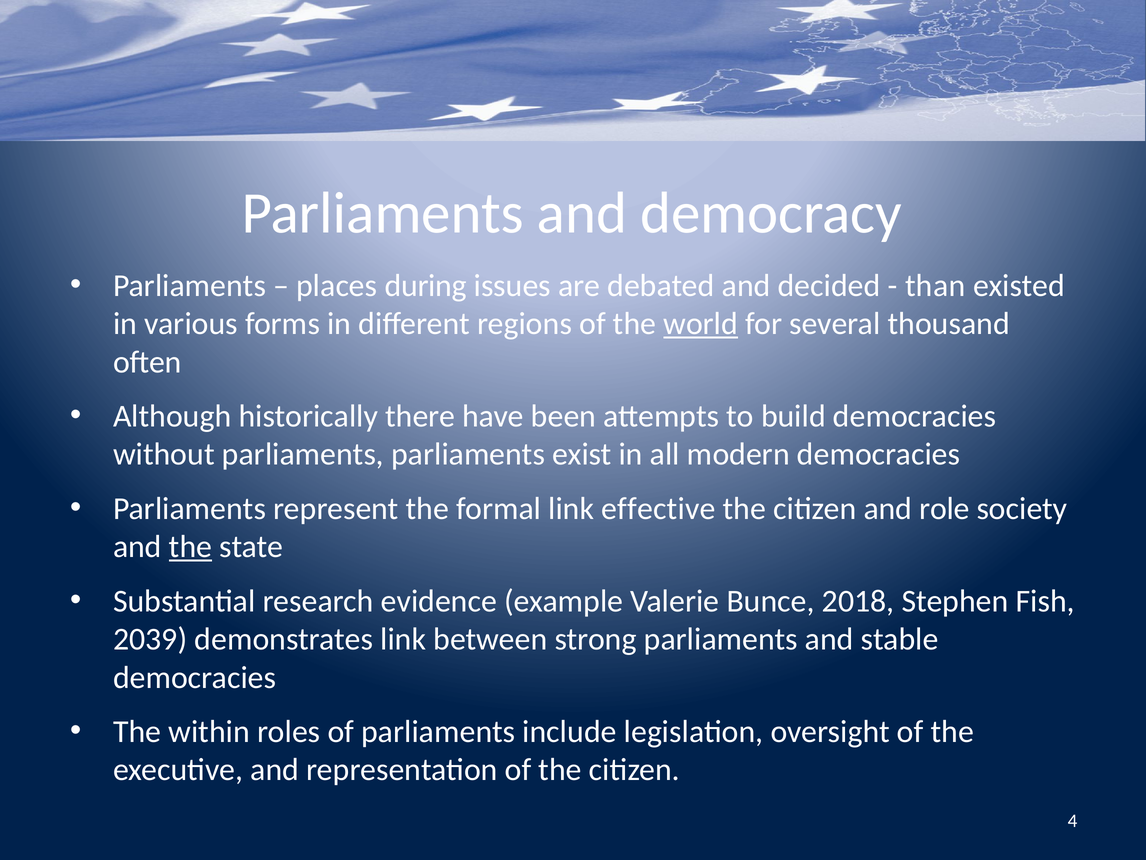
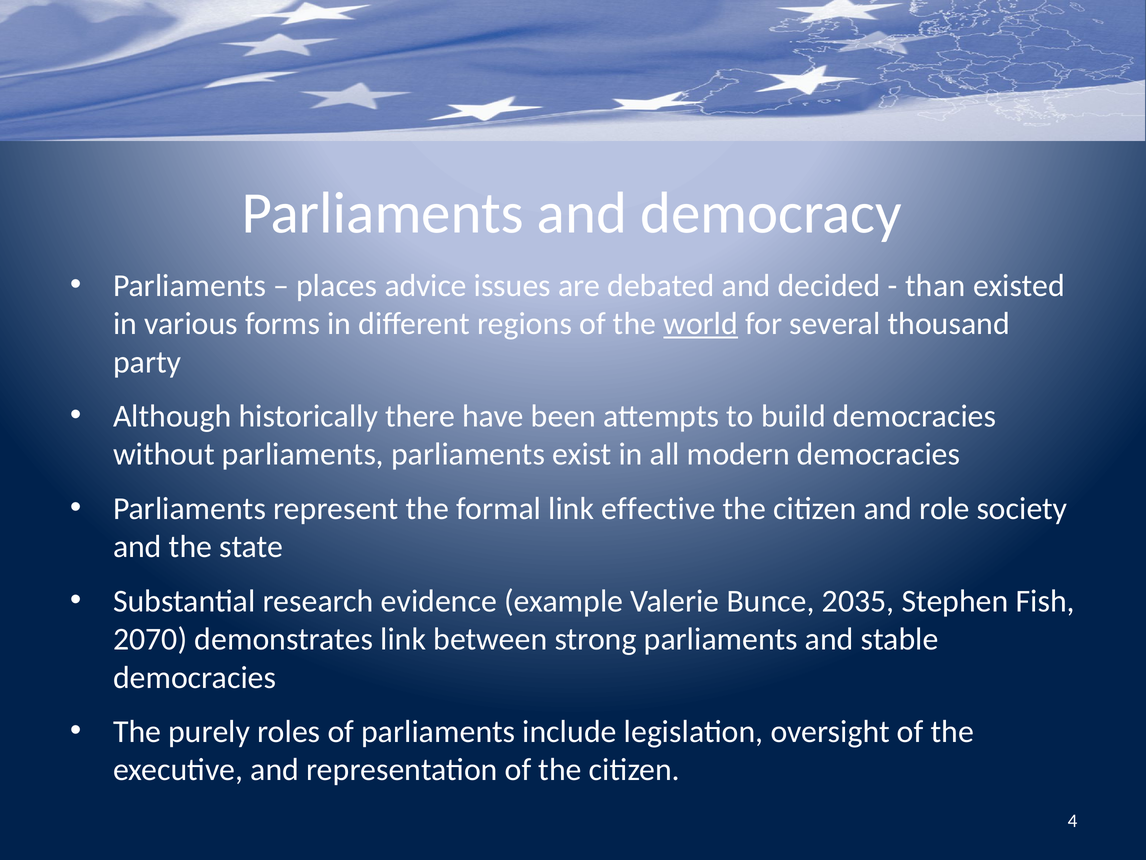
during: during -> advice
often: often -> party
the at (191, 547) underline: present -> none
2018: 2018 -> 2035
2039: 2039 -> 2070
within: within -> purely
